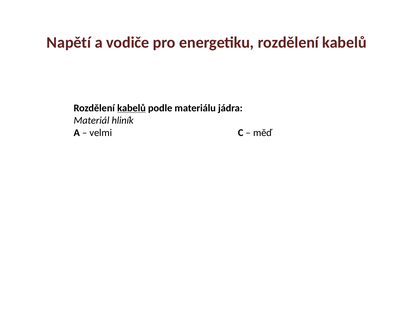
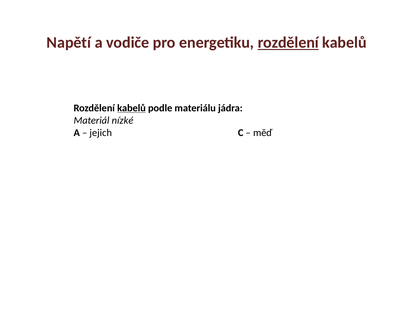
rozdělení at (288, 43) underline: none -> present
hliník: hliník -> nízké
velmi: velmi -> jejich
